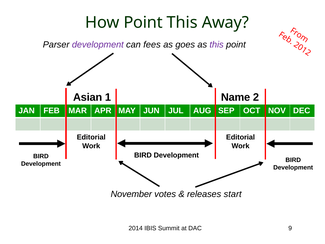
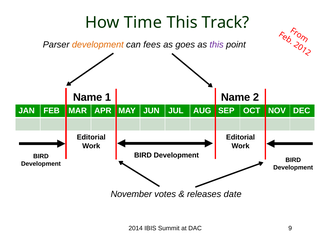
How Point: Point -> Time
Away: Away -> Track
development at (98, 45) colour: purple -> orange
Asian at (88, 97): Asian -> Name
start: start -> date
